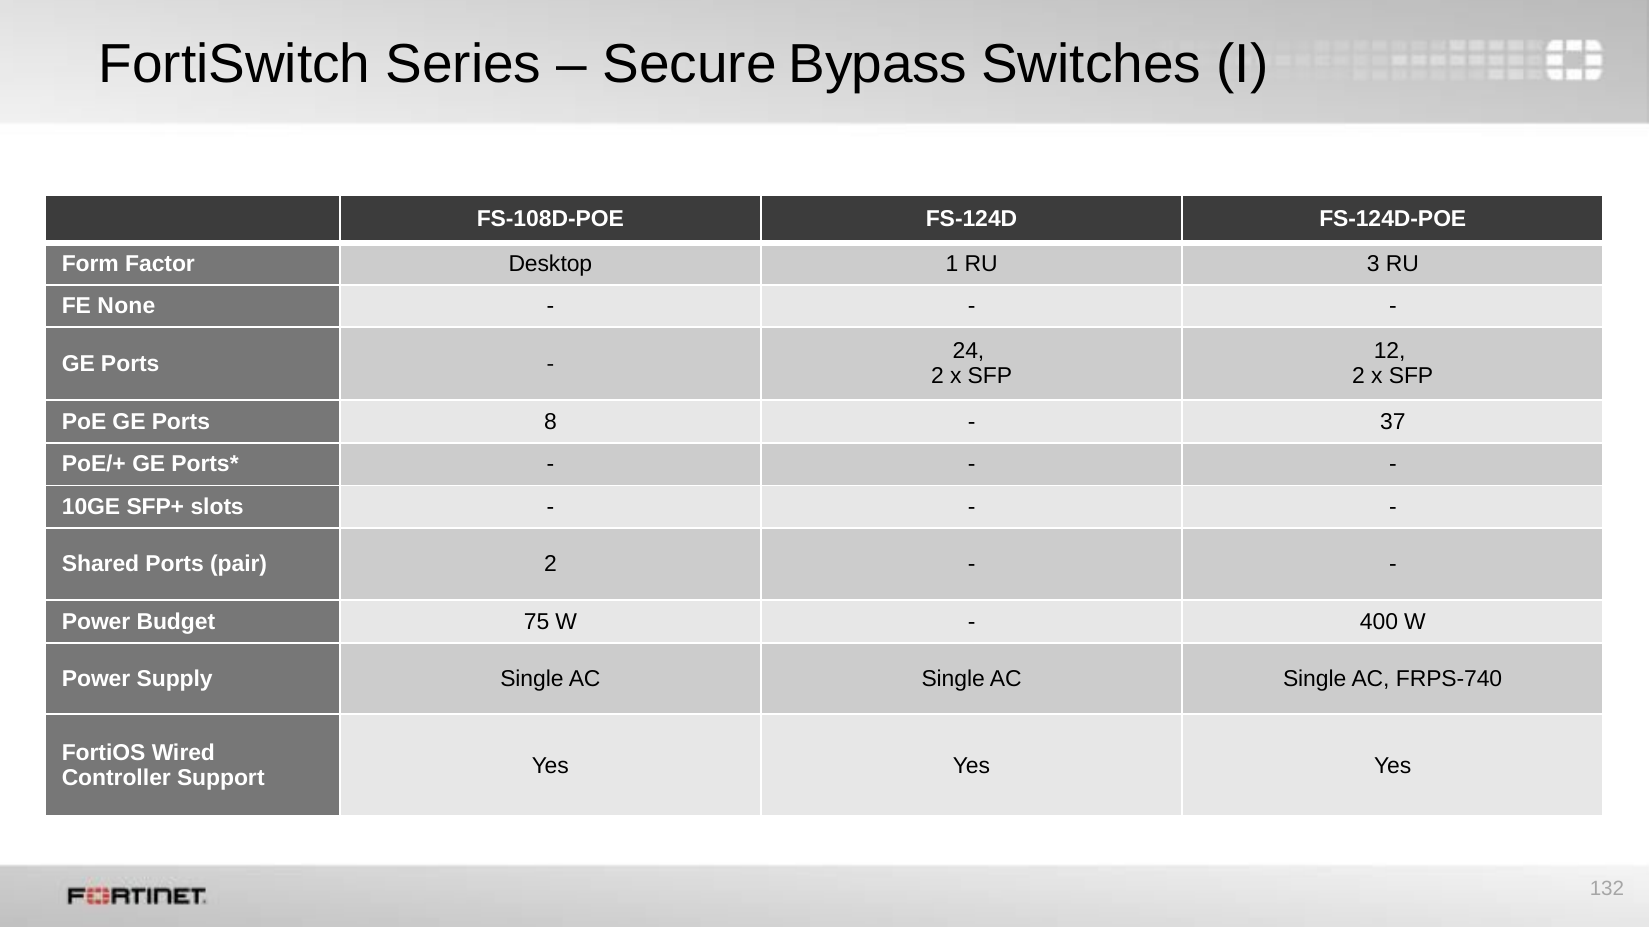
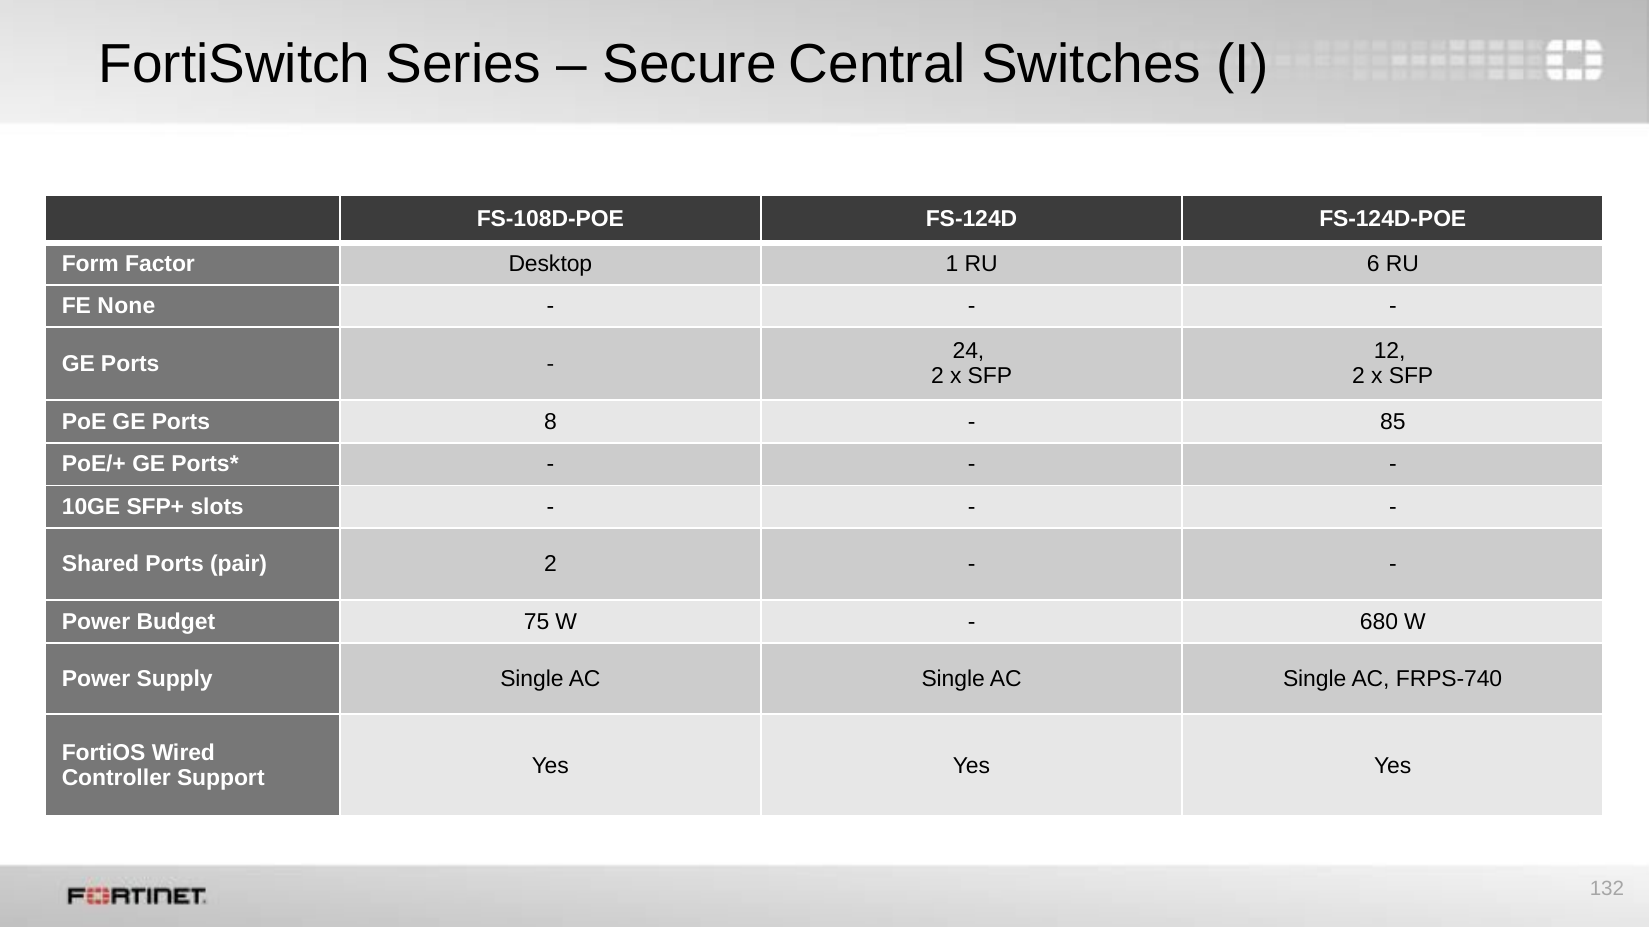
Bypass: Bypass -> Central
3: 3 -> 6
37: 37 -> 85
400: 400 -> 680
